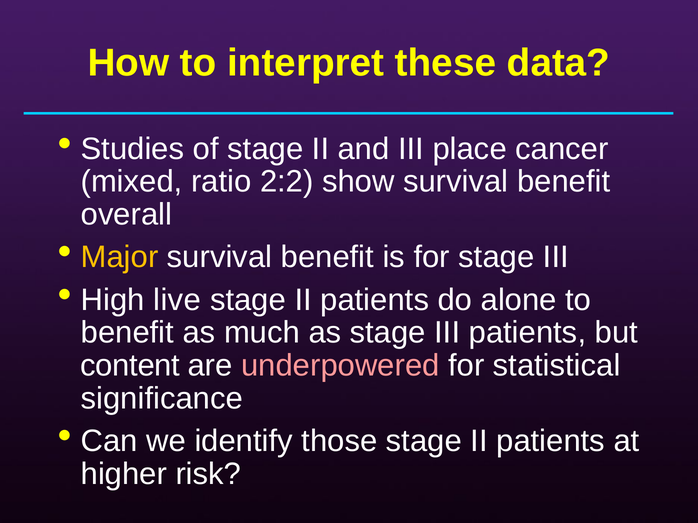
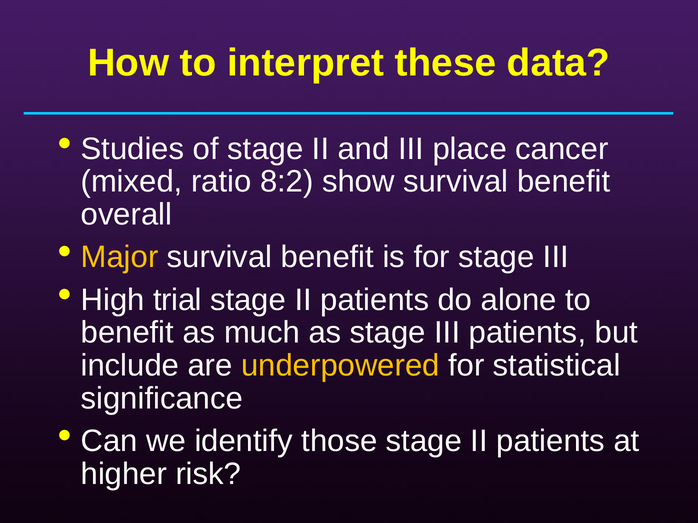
2:2: 2:2 -> 8:2
live: live -> trial
content: content -> include
underpowered colour: pink -> yellow
